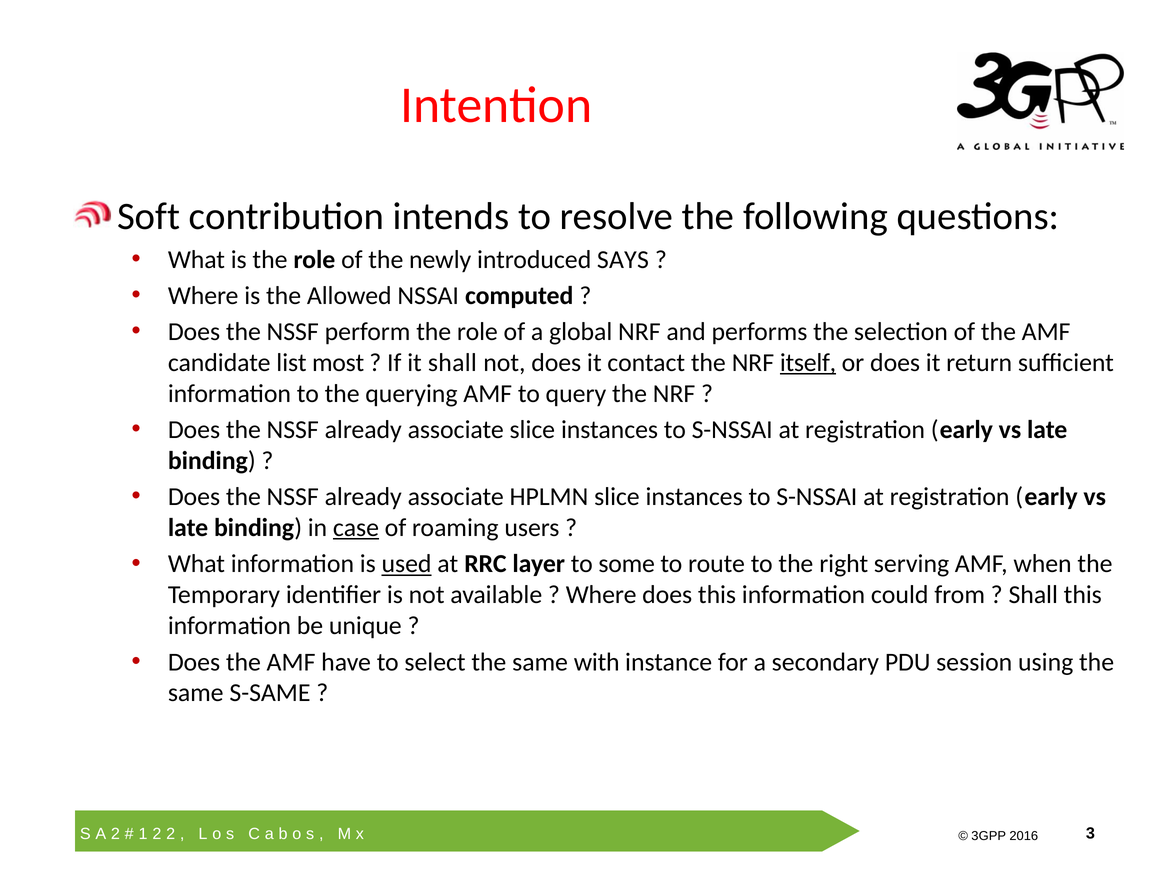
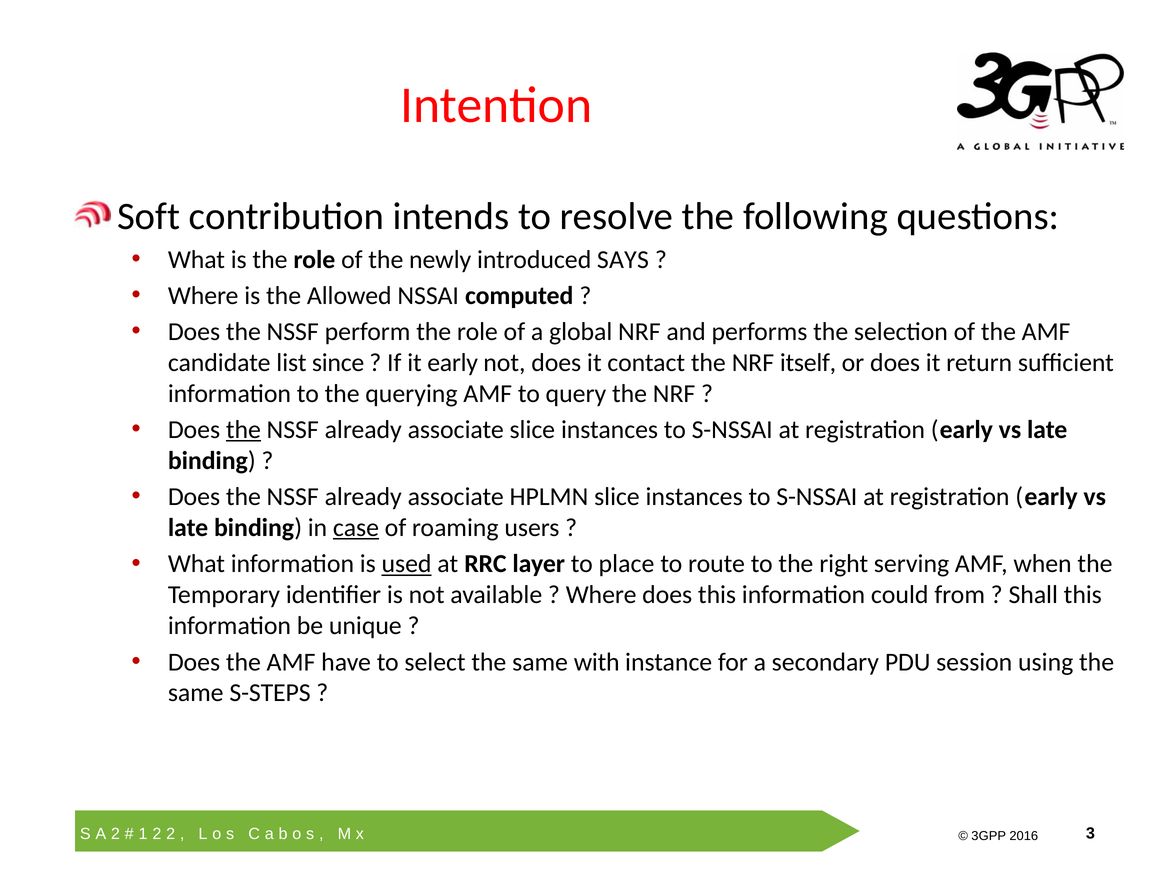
most: most -> since
it shall: shall -> early
itself underline: present -> none
the at (243, 430) underline: none -> present
some: some -> place
S-SAME: S-SAME -> S-STEPS
